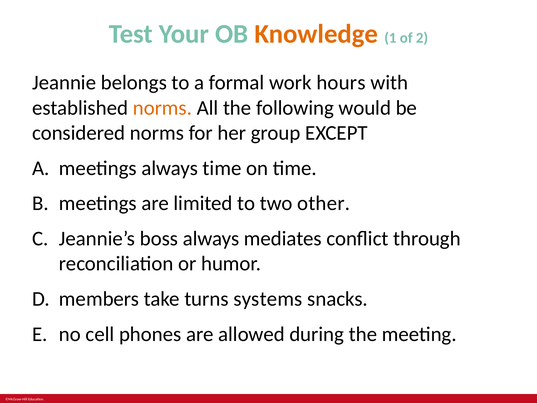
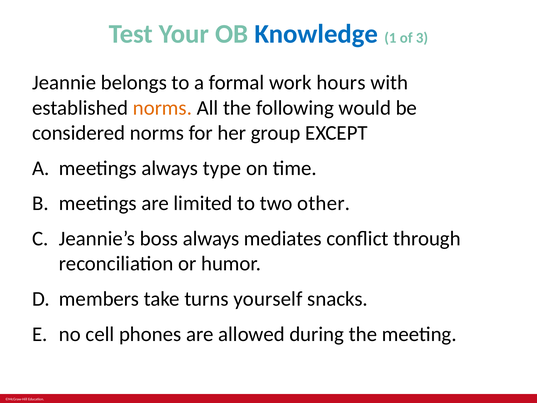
Knowledge colour: orange -> blue
2: 2 -> 3
always time: time -> type
systems: systems -> yourself
